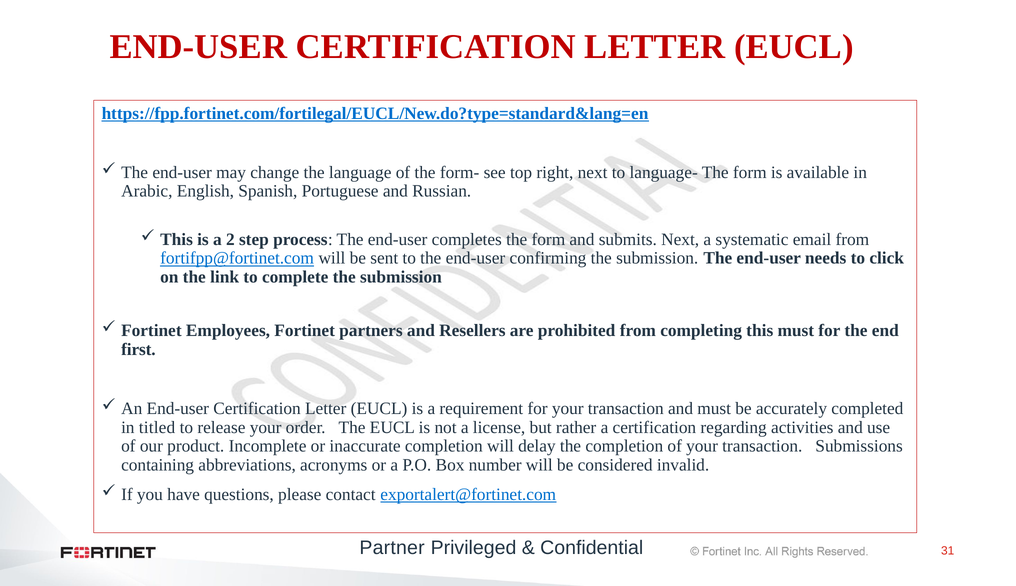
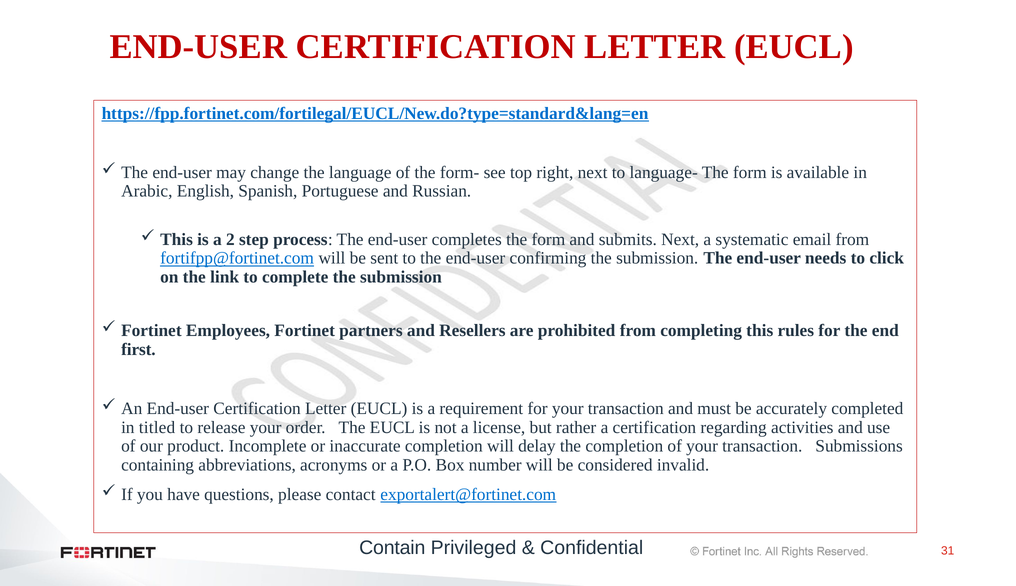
this must: must -> rules
Partner: Partner -> Contain
